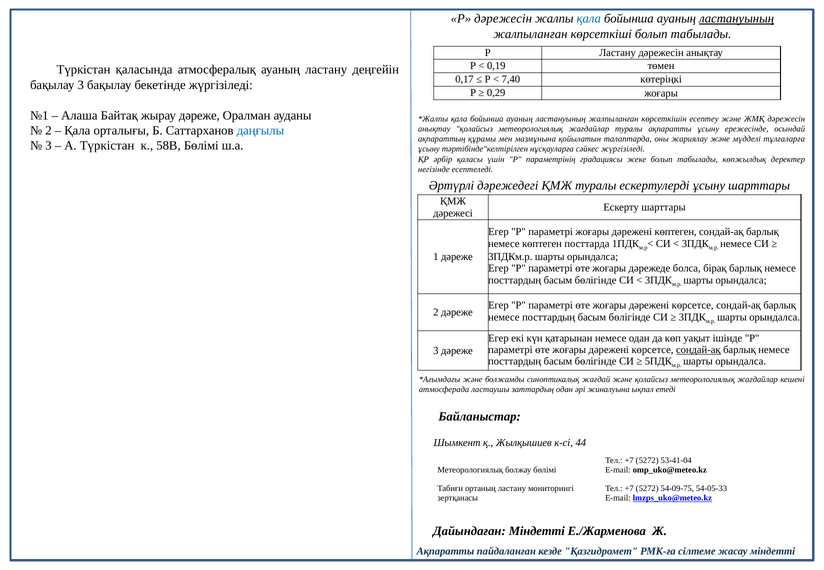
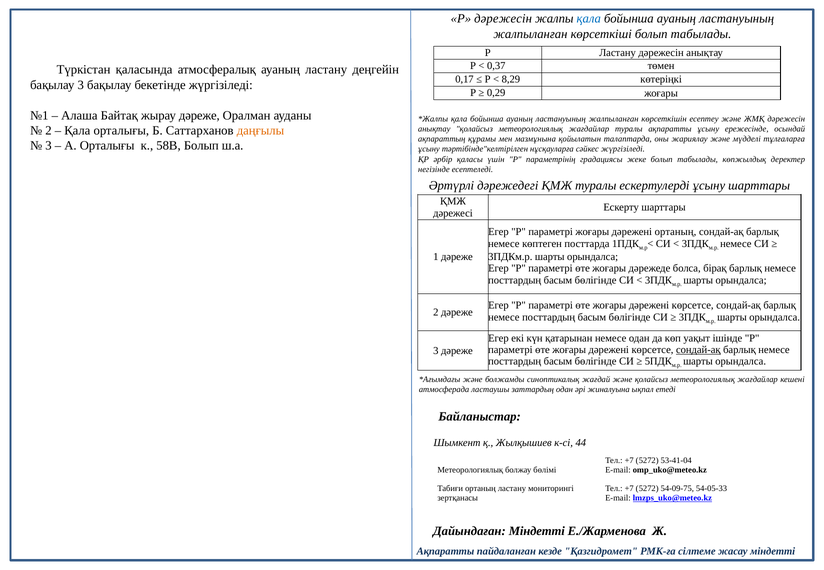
ластануының at (737, 19) underline: present -> none
0,19: 0,19 -> 0,37
7,40: 7,40 -> 8,29
даңғылы colour: blue -> orange
А Түркістан: Түркістан -> Орталығы
58В Бөлімі: Бөлімі -> Болып
дәрежені көптеген: көптеген -> ортаның
